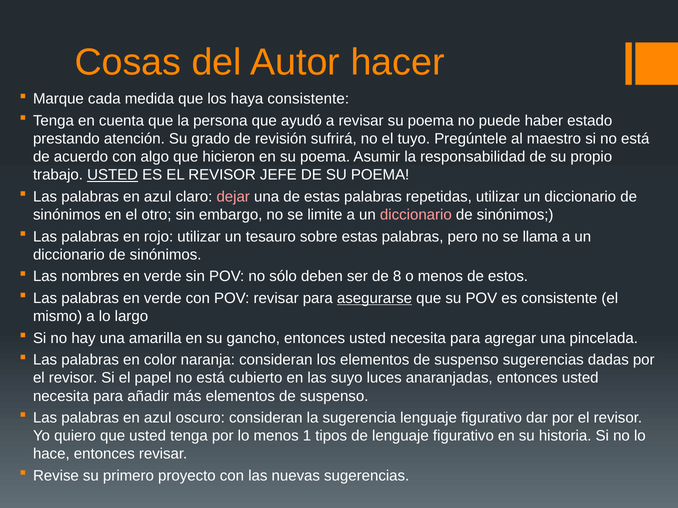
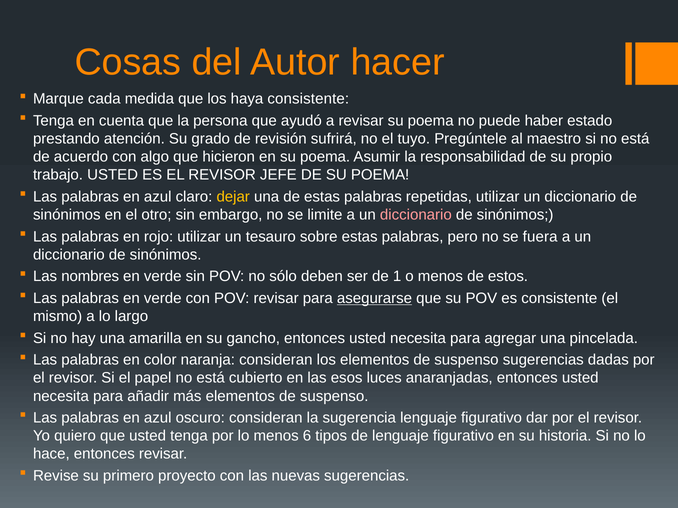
USTED at (113, 175) underline: present -> none
dejar colour: pink -> yellow
llama: llama -> fuera
8: 8 -> 1
suyo: suyo -> esos
1: 1 -> 6
